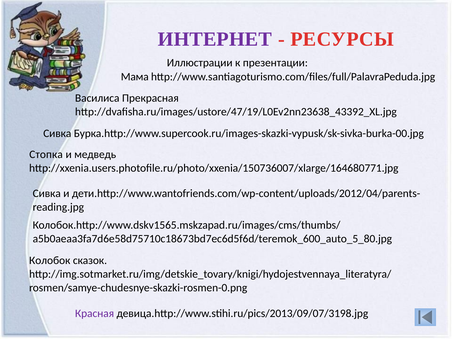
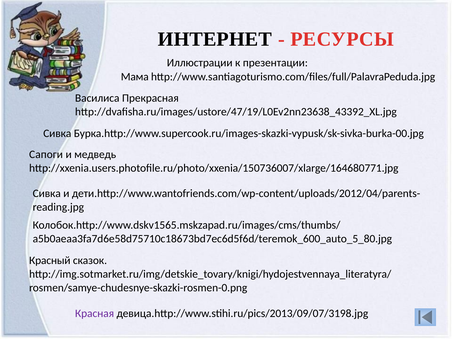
ИНТЕРНЕТ colour: purple -> black
Стопка: Стопка -> Сапоги
Колобок: Колобок -> Красный
